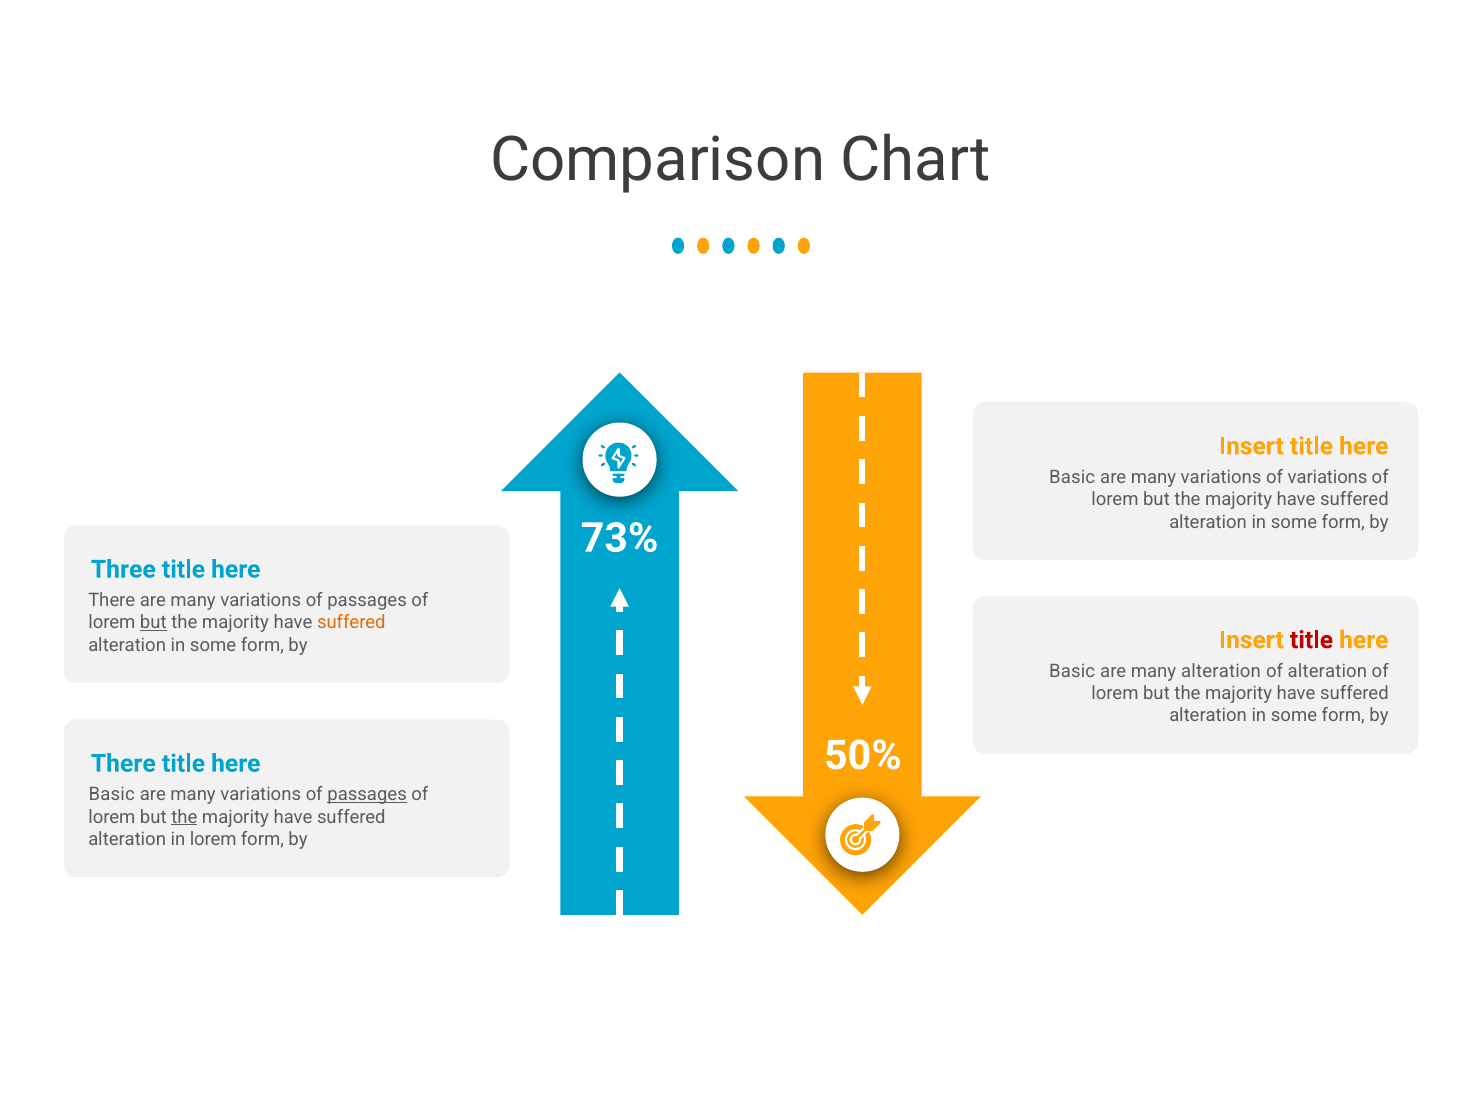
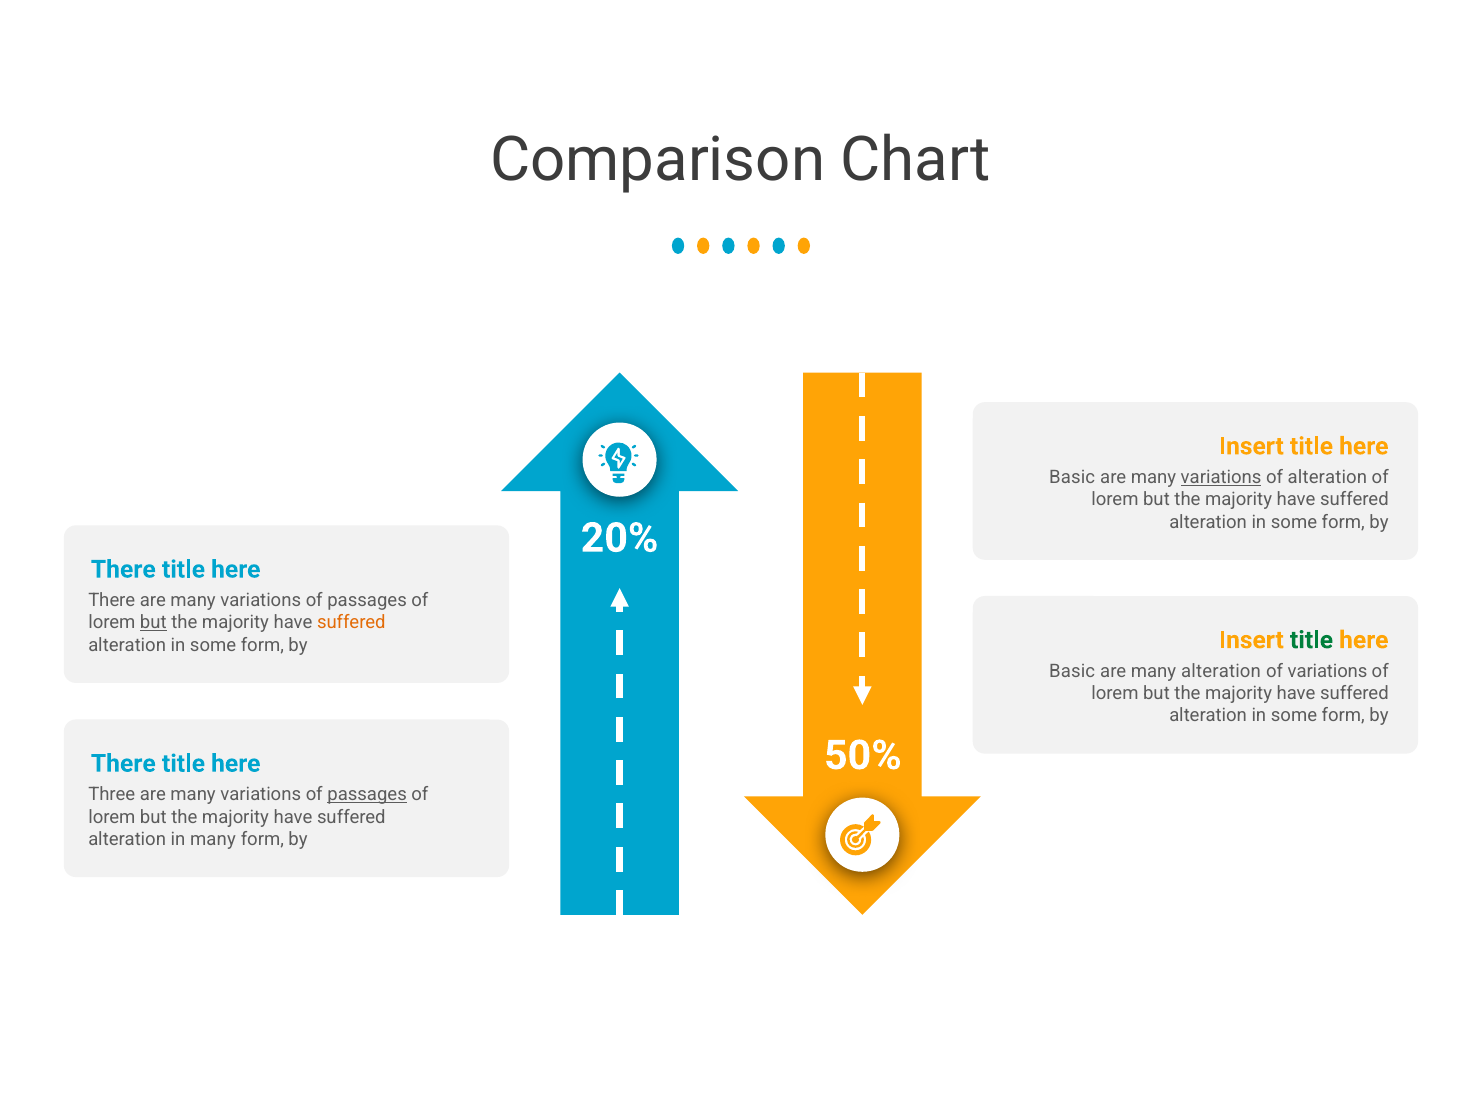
variations at (1221, 477) underline: none -> present
of variations: variations -> alteration
73%: 73% -> 20%
Three at (123, 569): Three -> There
title at (1312, 640) colour: red -> green
of alteration: alteration -> variations
Basic at (112, 794): Basic -> Three
the at (184, 817) underline: present -> none
in lorem: lorem -> many
